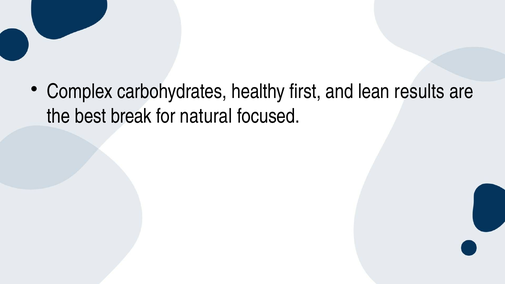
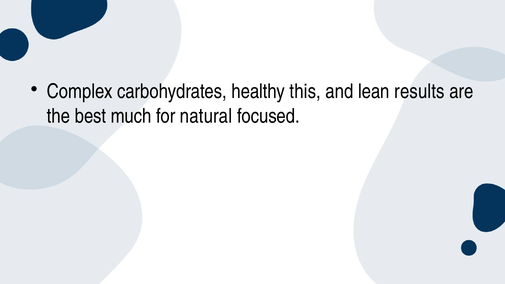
first: first -> this
break: break -> much
